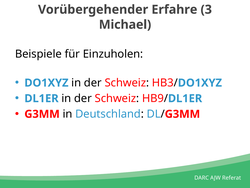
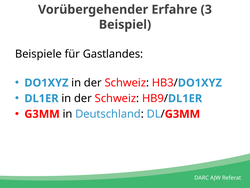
Michael: Michael -> Beispiel
Einzuholen: Einzuholen -> Gastlandes
